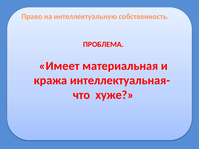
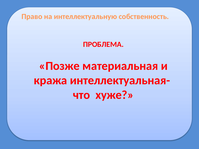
Имеет: Имеет -> Позже
